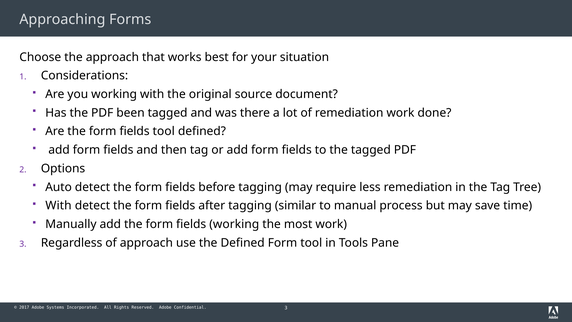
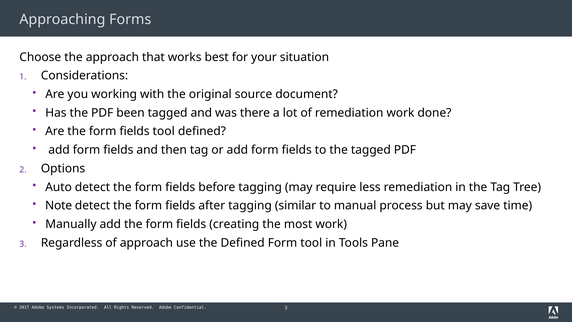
With at (58, 206): With -> Note
fields working: working -> creating
